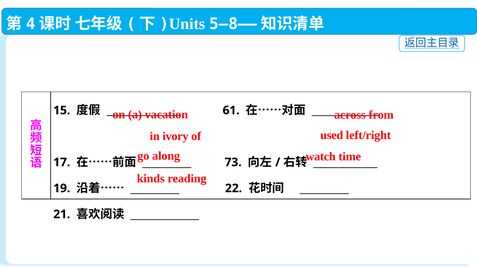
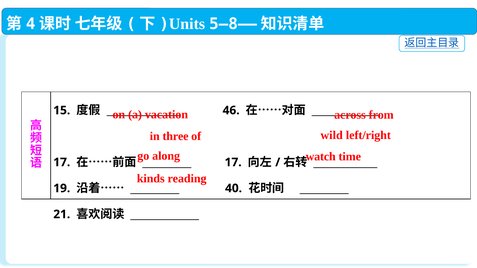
61: 61 -> 46
ivory: ivory -> three
used: used -> wild
73 at (233, 162): 73 -> 17
22: 22 -> 40
